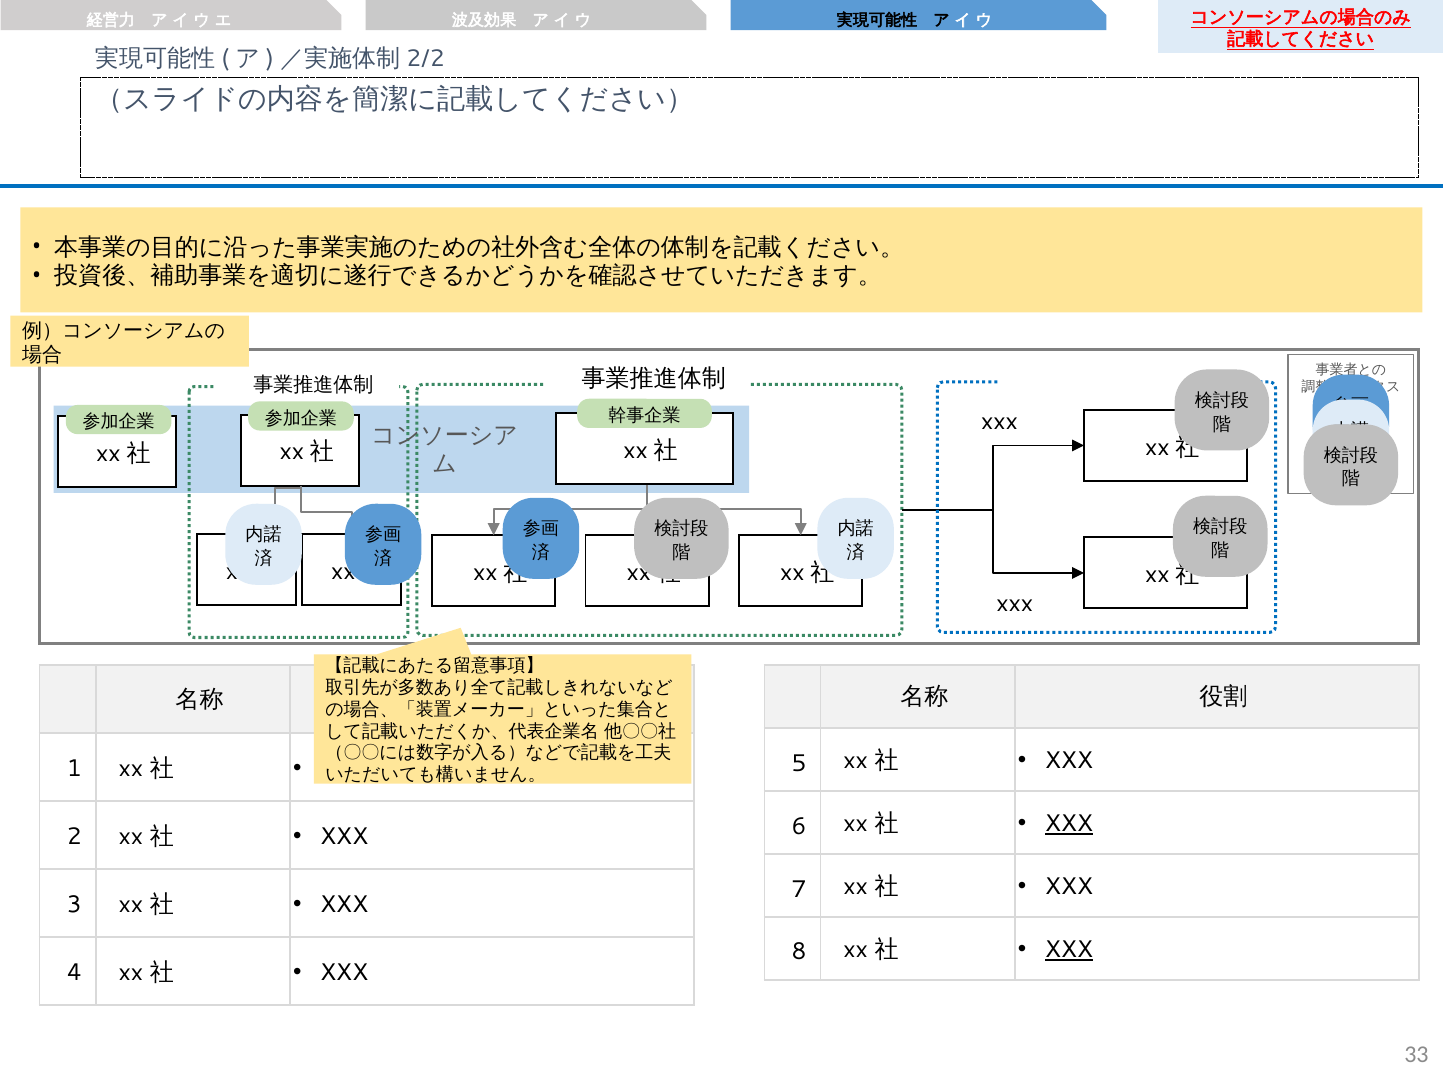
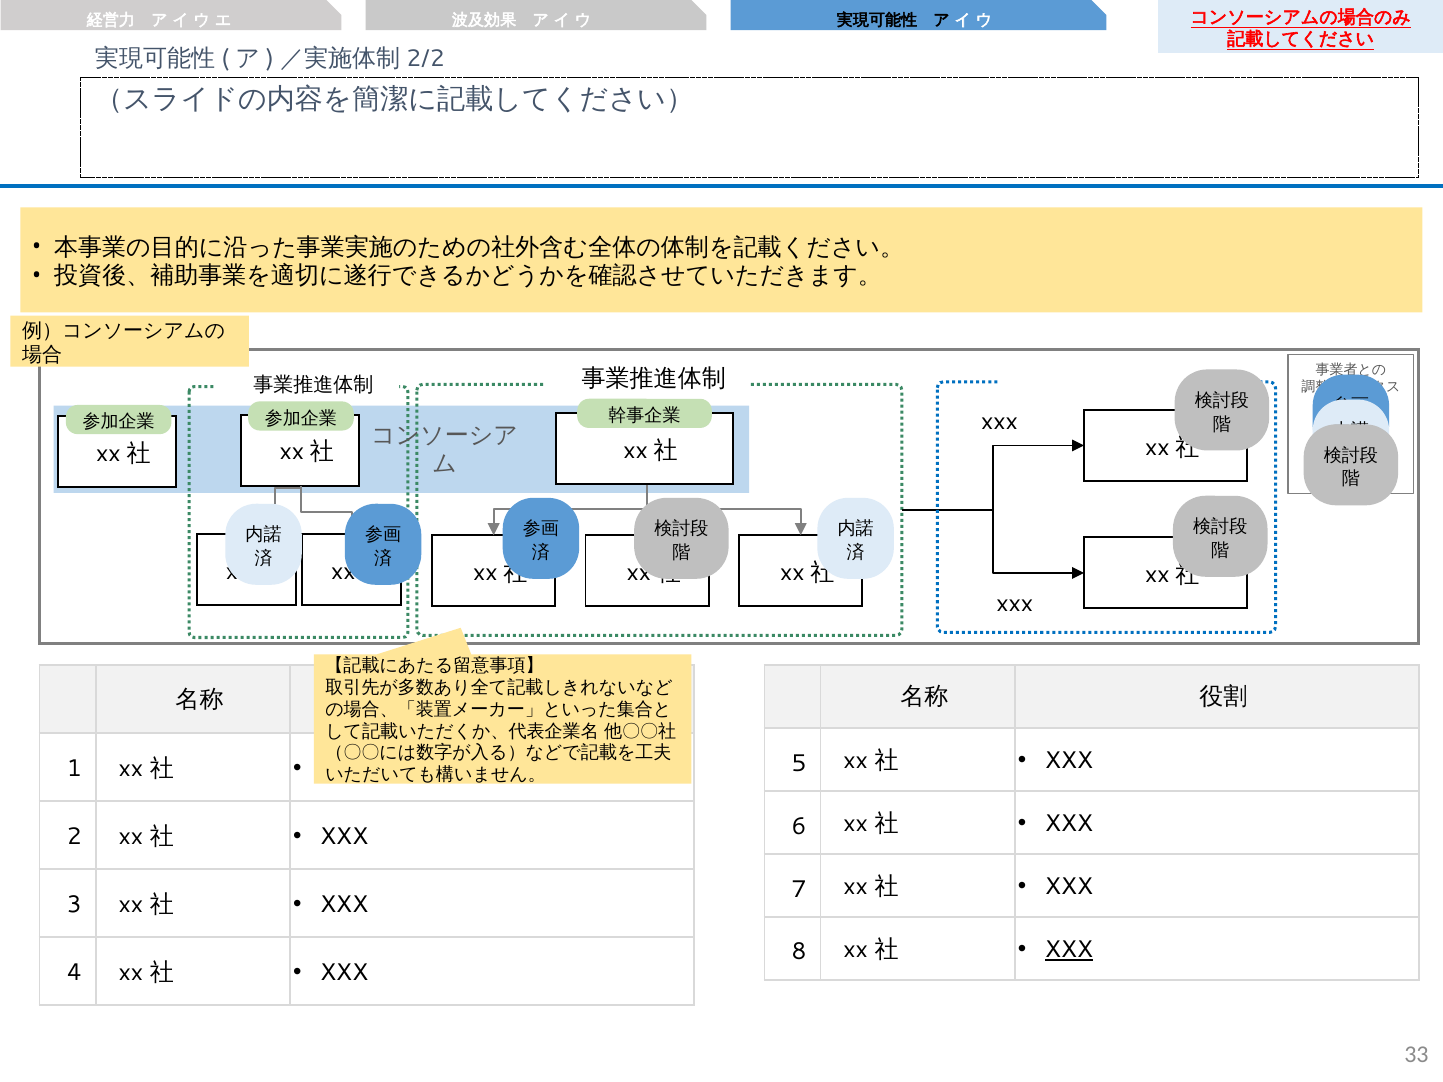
XXX at (1069, 824) underline: present -> none
